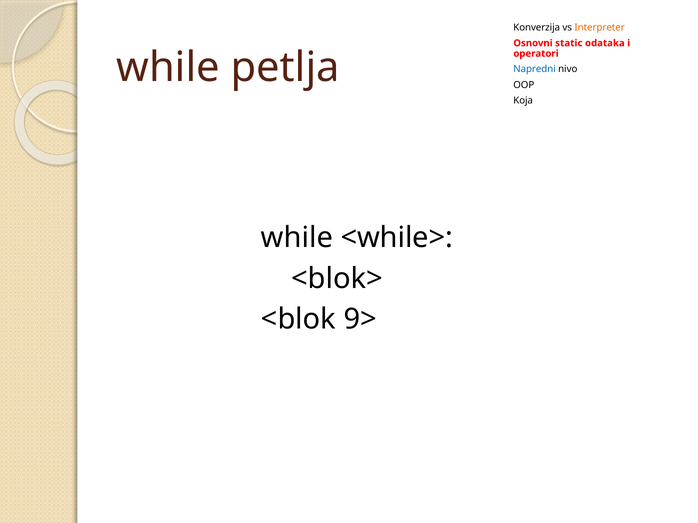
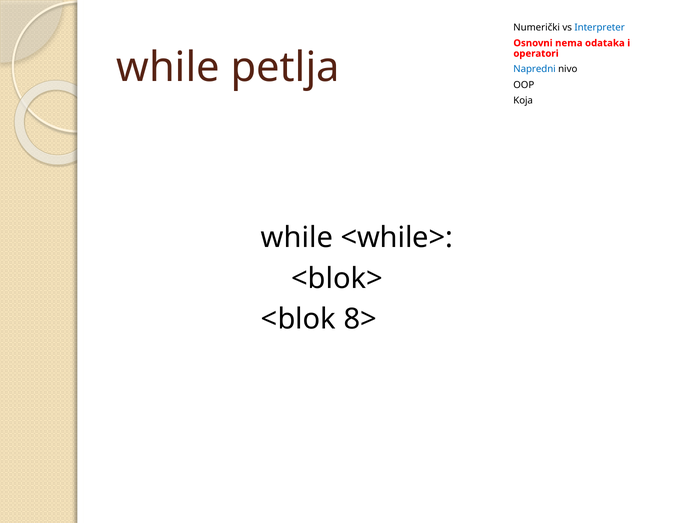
Konverzija: Konverzija -> Numerički
Interpreter colour: orange -> blue
static: static -> nema
9>: 9> -> 8>
